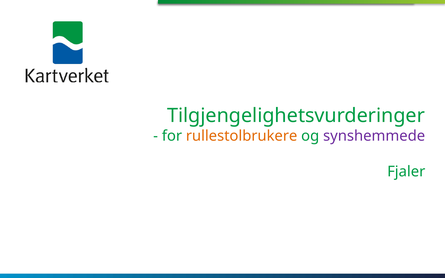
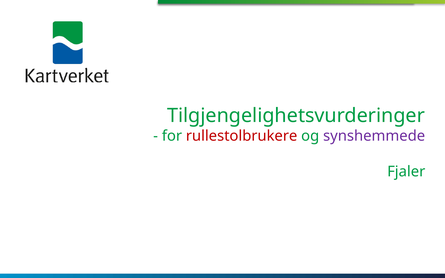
rullestolbrukere colour: orange -> red
